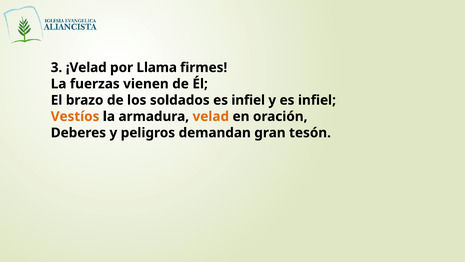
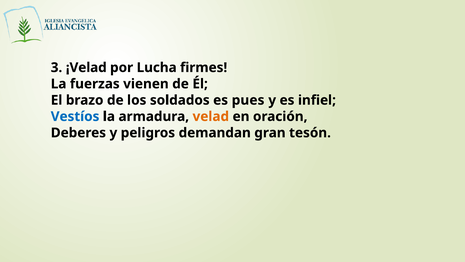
Llama: Llama -> Lucha
infiel at (248, 100): infiel -> pues
Vestíos colour: orange -> blue
